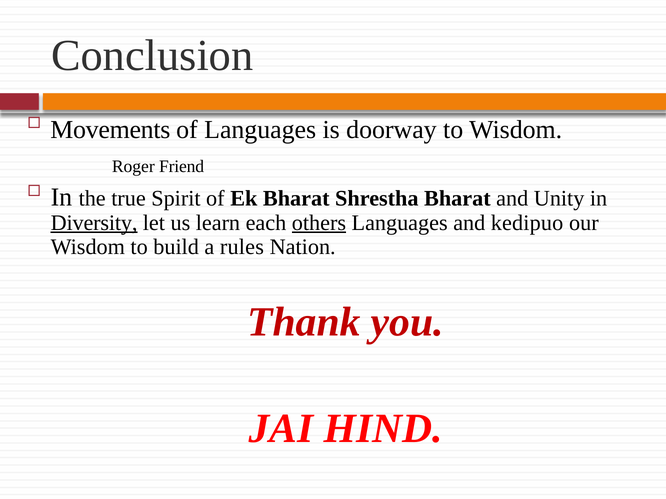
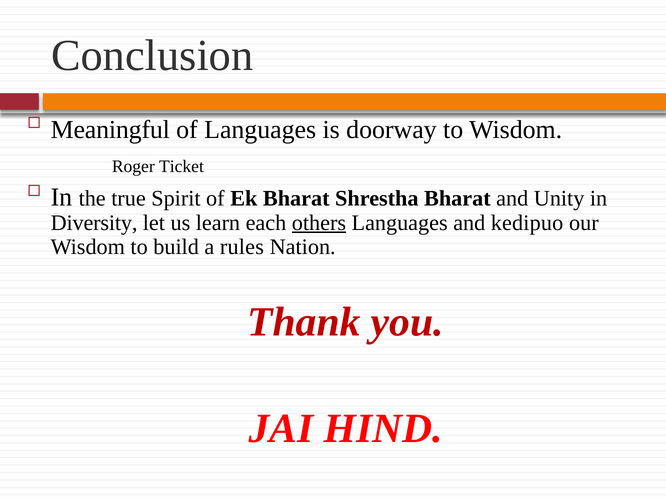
Movements: Movements -> Meaningful
Friend: Friend -> Ticket
Diversity underline: present -> none
